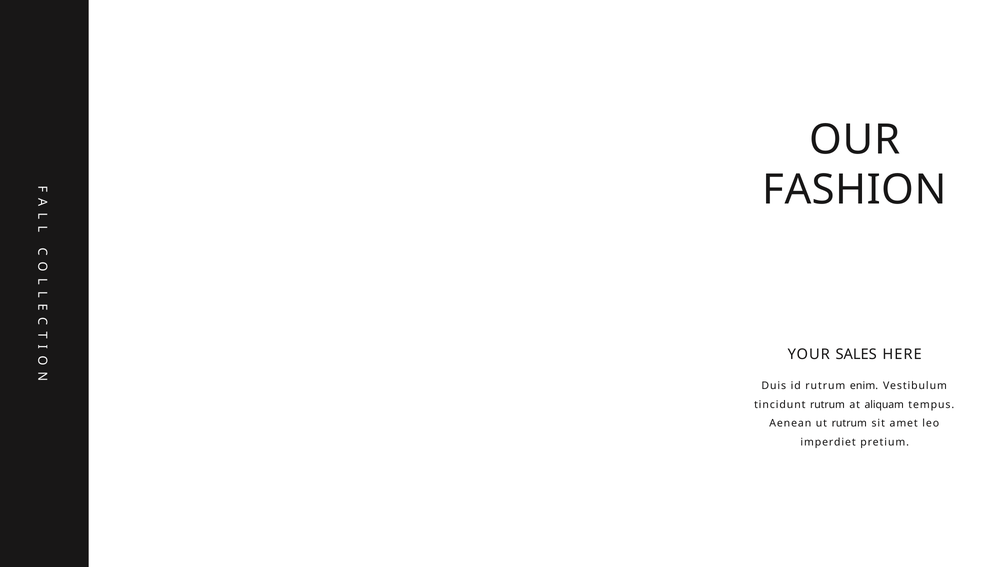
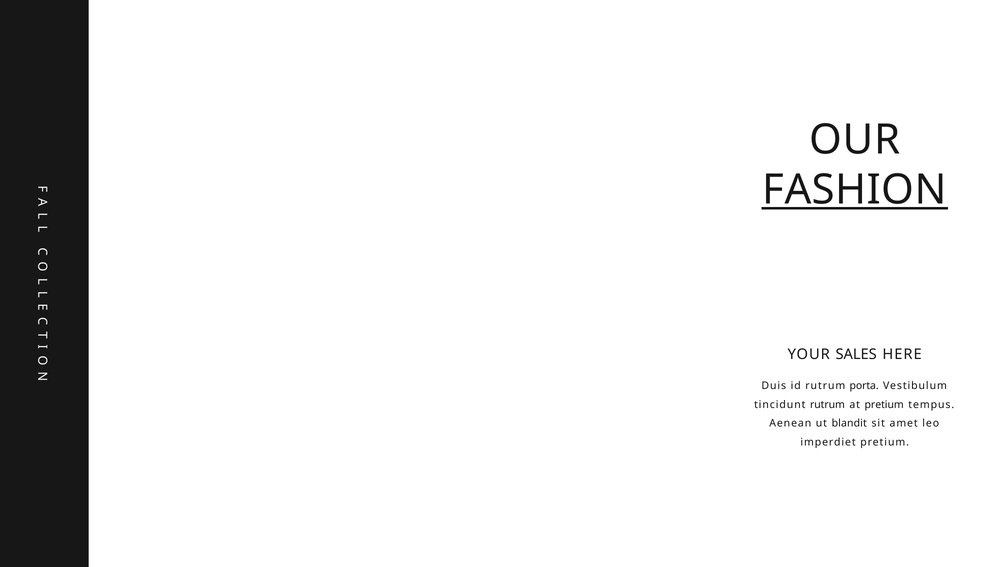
FASHION underline: none -> present
enim: enim -> porta
at aliquam: aliquam -> pretium
ut rutrum: rutrum -> blandit
